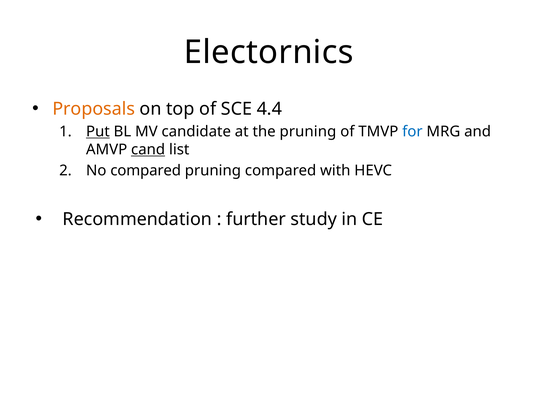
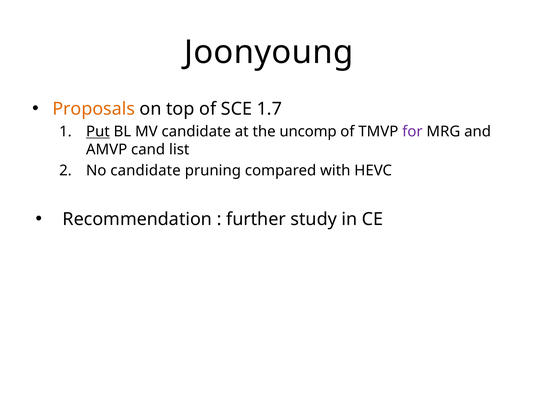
Electornics: Electornics -> Joonyoung
4.4: 4.4 -> 1.7
the pruning: pruning -> uncomp
for colour: blue -> purple
cand underline: present -> none
No compared: compared -> candidate
